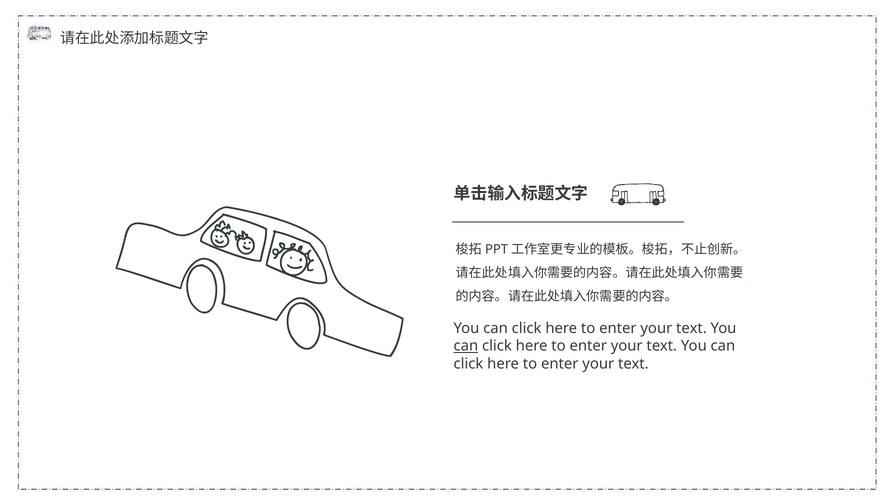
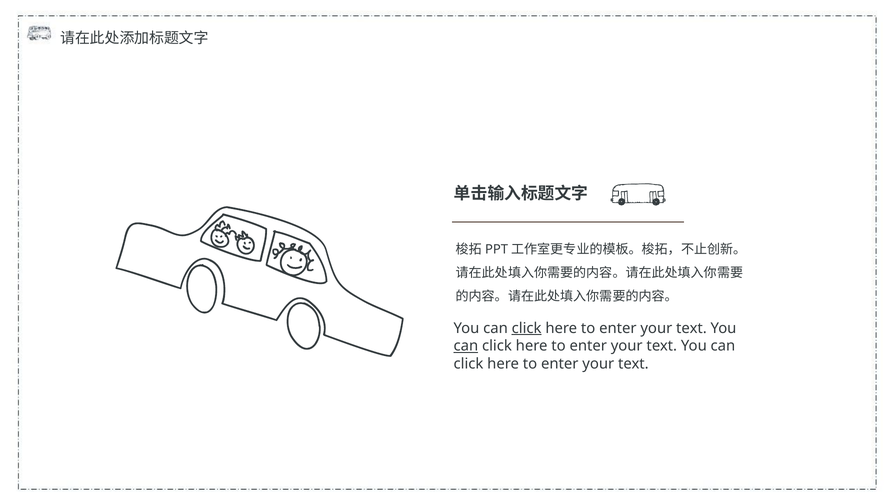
click at (527, 328) underline: none -> present
